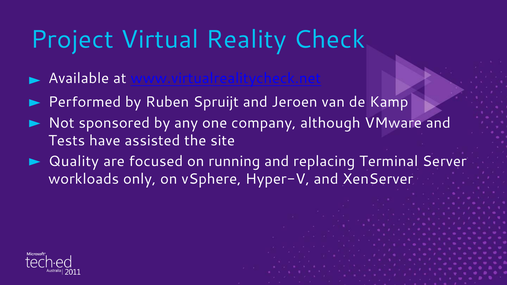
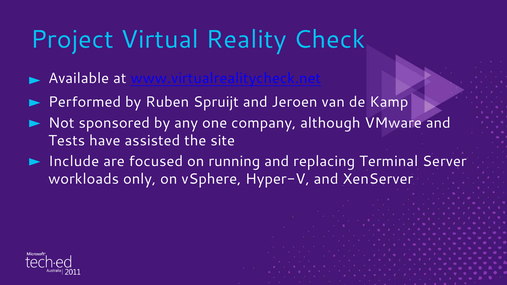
Quality: Quality -> Include
